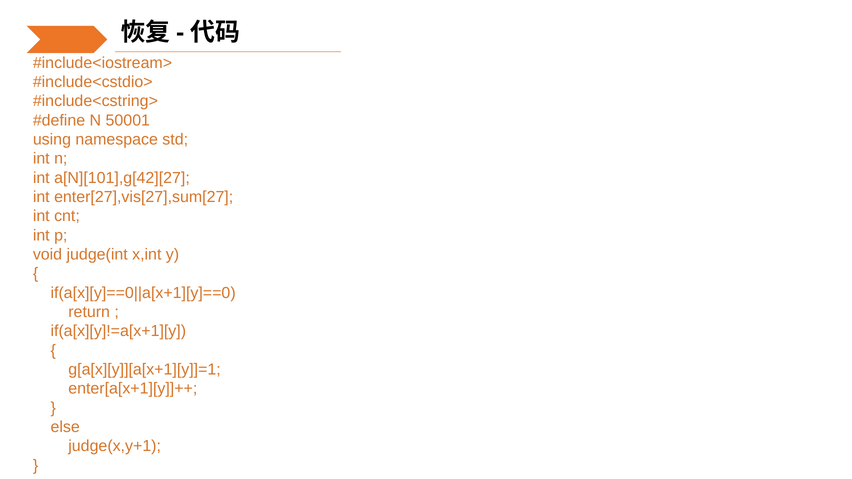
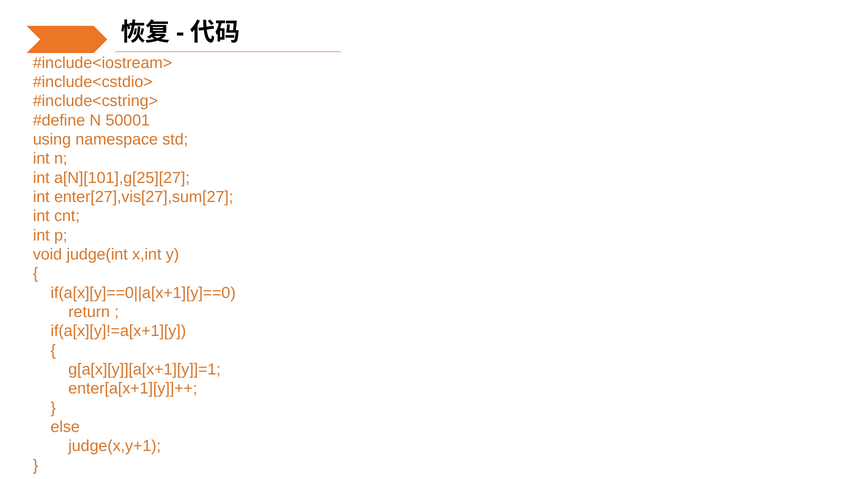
a[N][101],g[42][27: a[N][101],g[42][27 -> a[N][101],g[25][27
